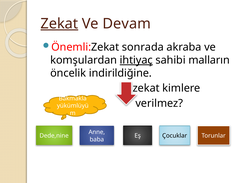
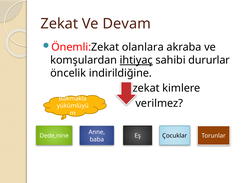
Zekat at (59, 23) underline: present -> none
sonrada: sonrada -> olanlara
malların: malların -> dururlar
